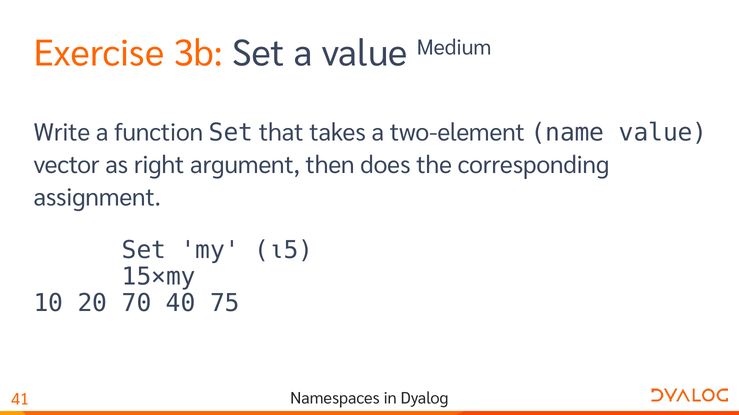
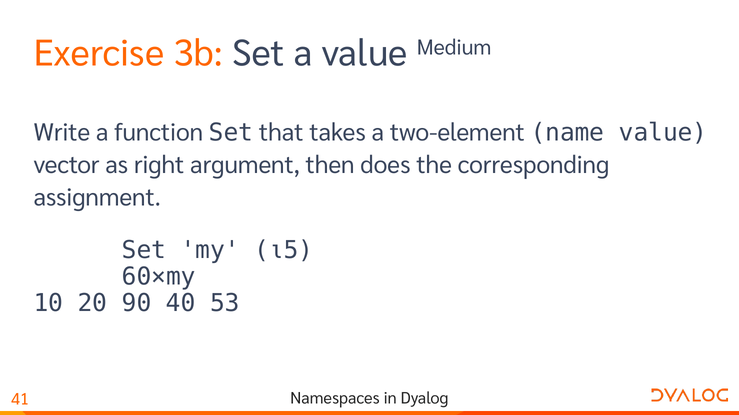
15×my: 15×my -> 60×my
70: 70 -> 90
75: 75 -> 53
